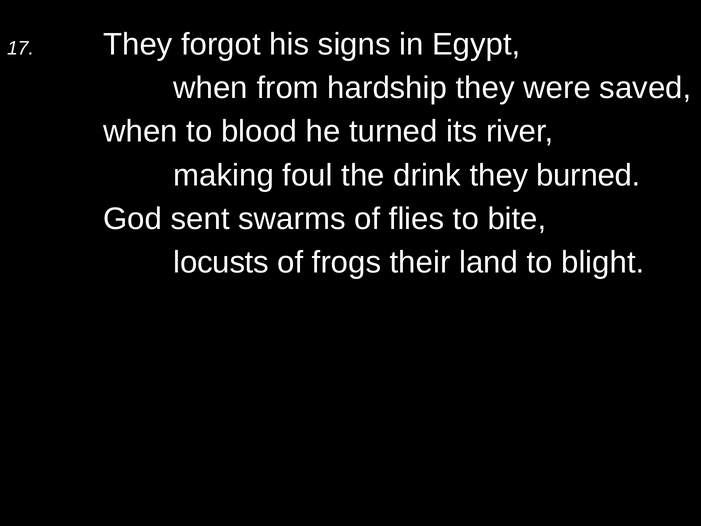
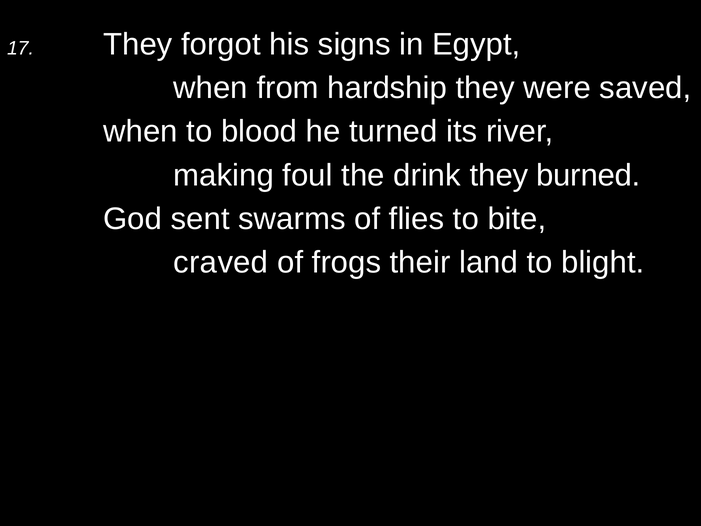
locusts: locusts -> craved
